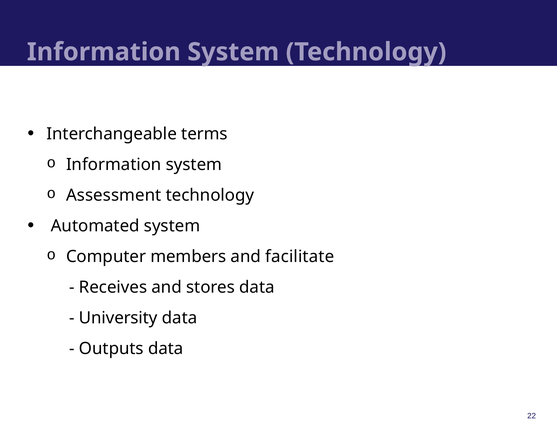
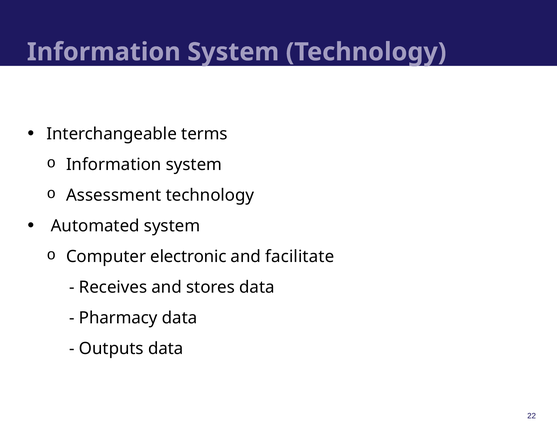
members: members -> electronic
University: University -> Pharmacy
